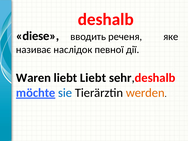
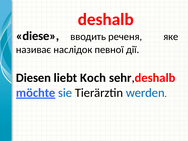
Waren: Waren -> Diesen
liebt Liebt: Liebt -> Koch
werden colour: orange -> blue
